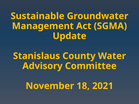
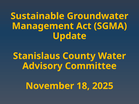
2021: 2021 -> 2025
